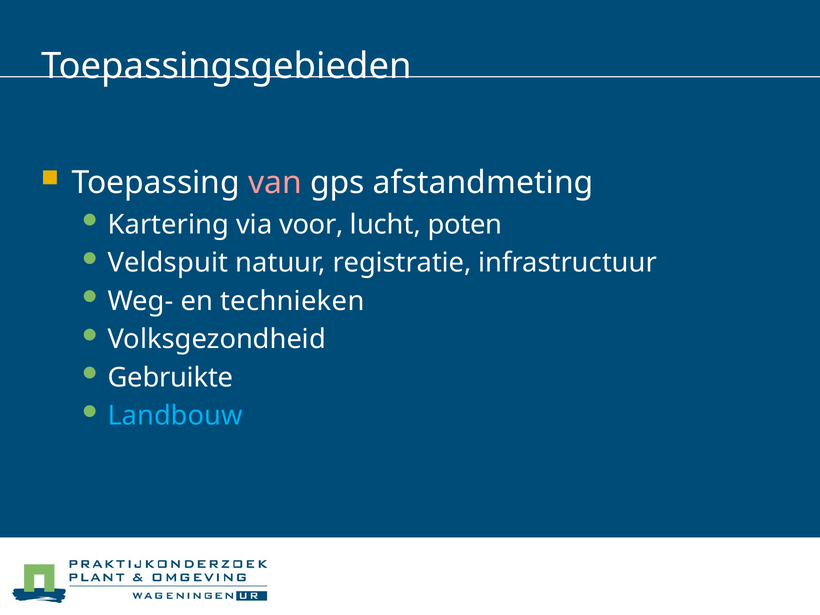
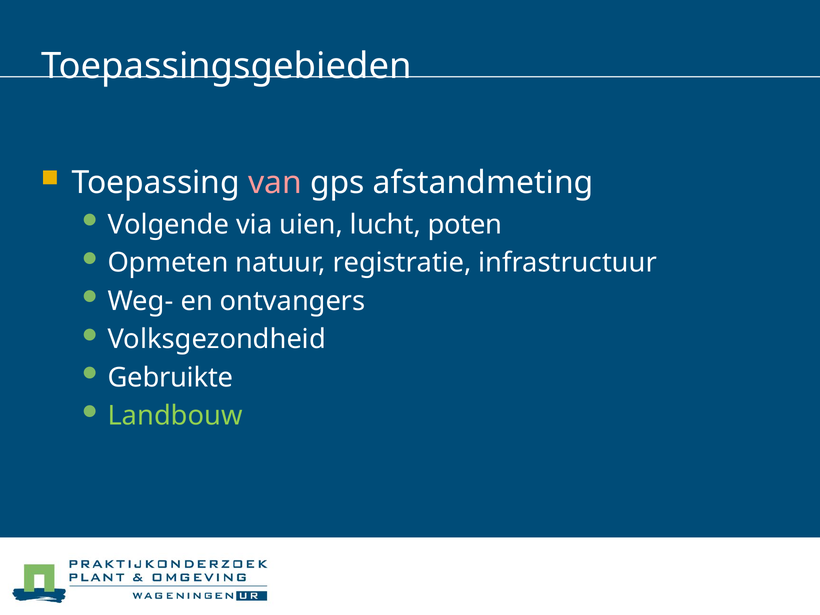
Kartering: Kartering -> Volgende
voor: voor -> uien
Veldspuit: Veldspuit -> Opmeten
technieken: technieken -> ontvangers
Landbouw colour: light blue -> light green
